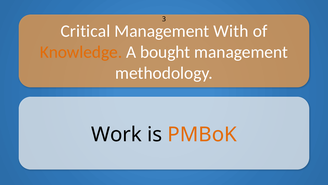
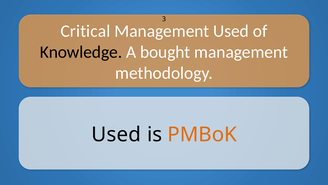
Management With: With -> Used
Knowledge colour: orange -> black
Work at (116, 134): Work -> Used
